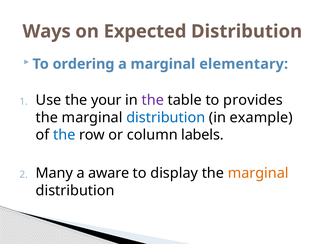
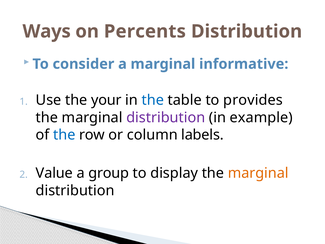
Expected: Expected -> Percents
ordering: ordering -> consider
elementary: elementary -> informative
the at (153, 100) colour: purple -> blue
distribution at (166, 117) colour: blue -> purple
Many: Many -> Value
aware: aware -> group
